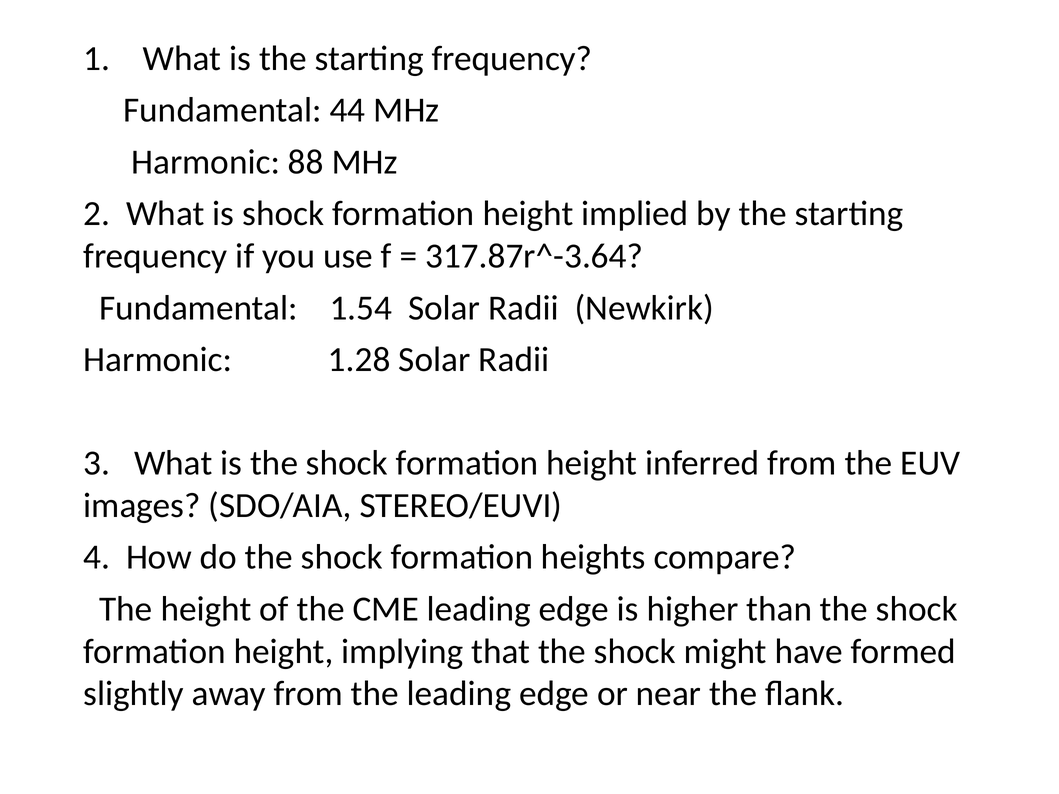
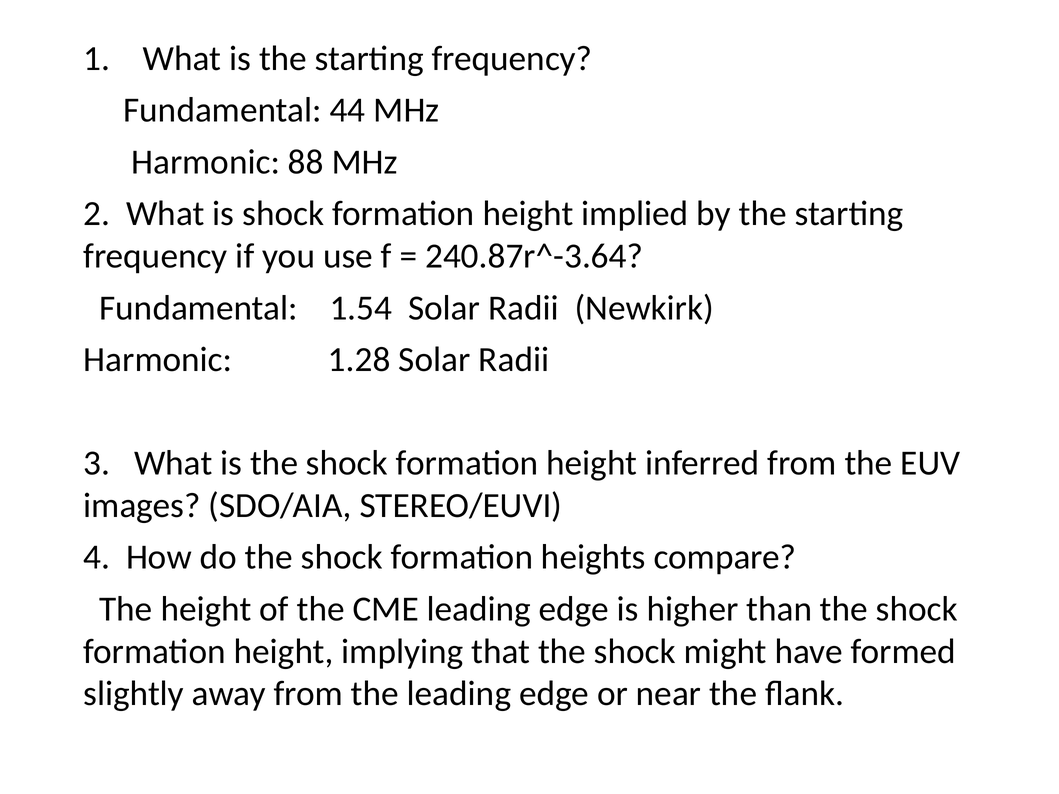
317.87r^-3.64: 317.87r^-3.64 -> 240.87r^-3.64
